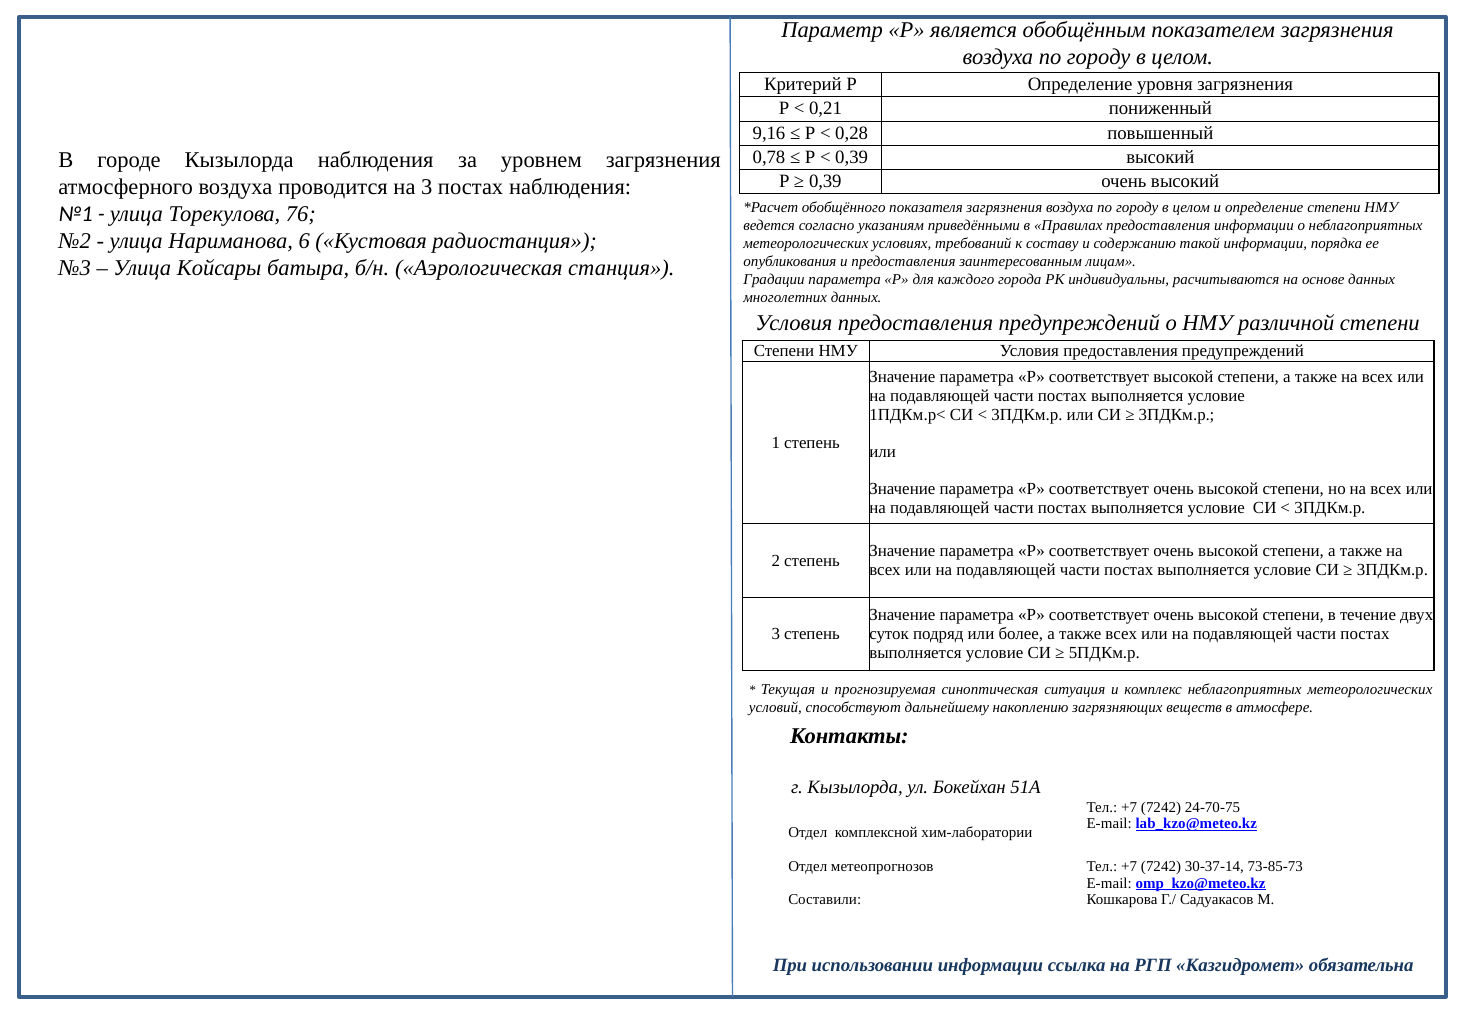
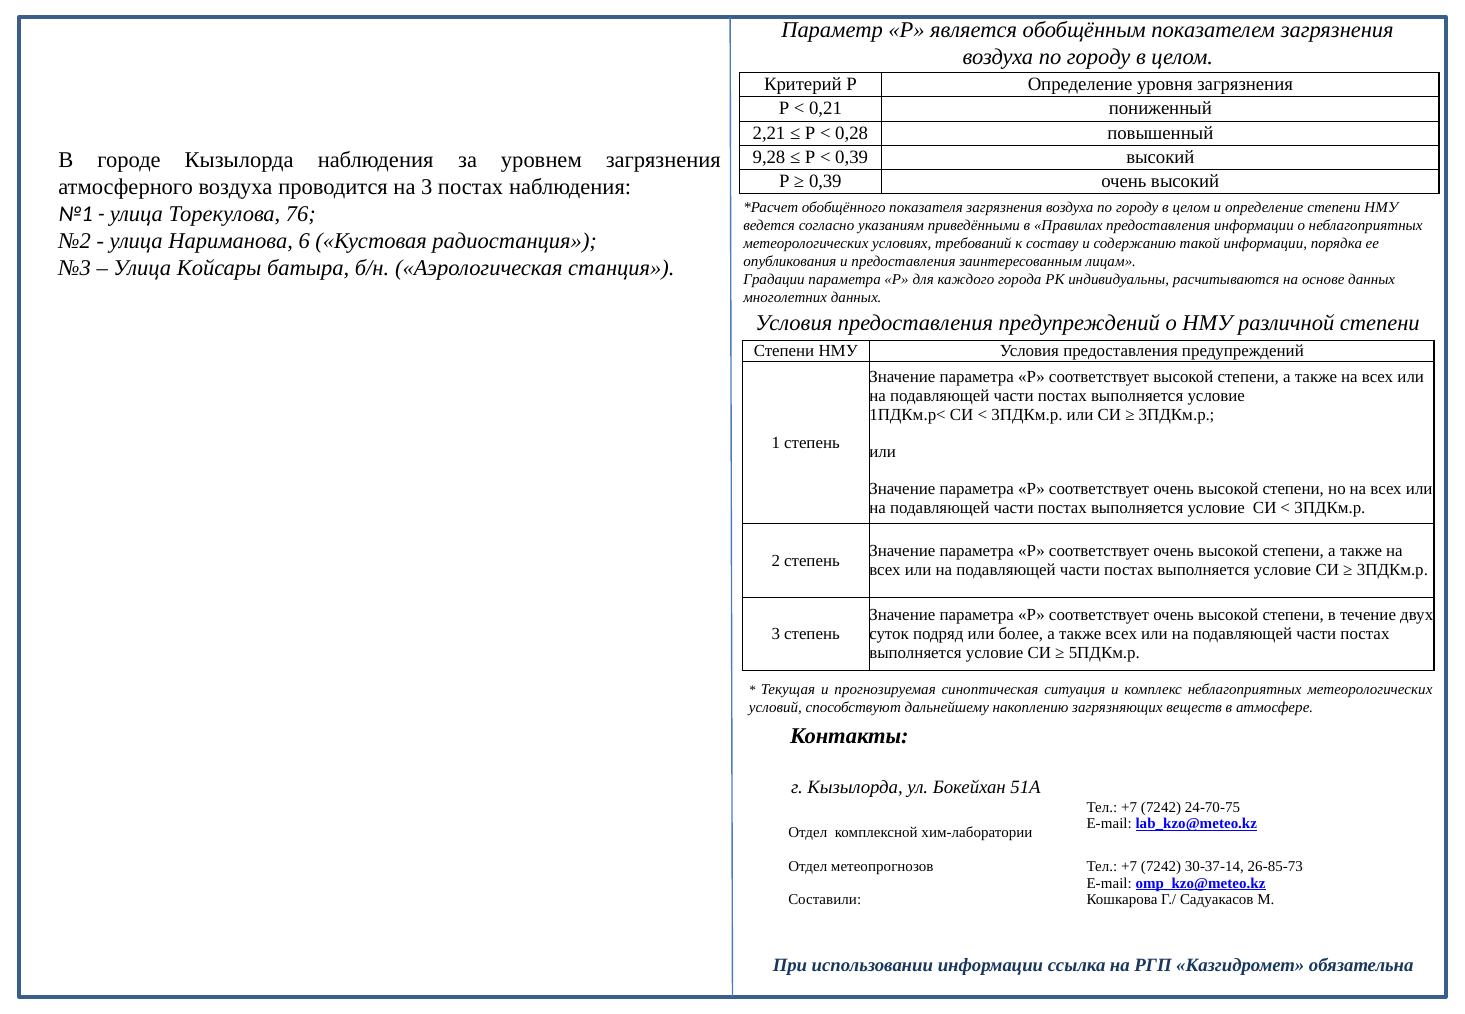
9,16: 9,16 -> 2,21
0,78: 0,78 -> 9,28
73-85-73: 73-85-73 -> 26-85-73
